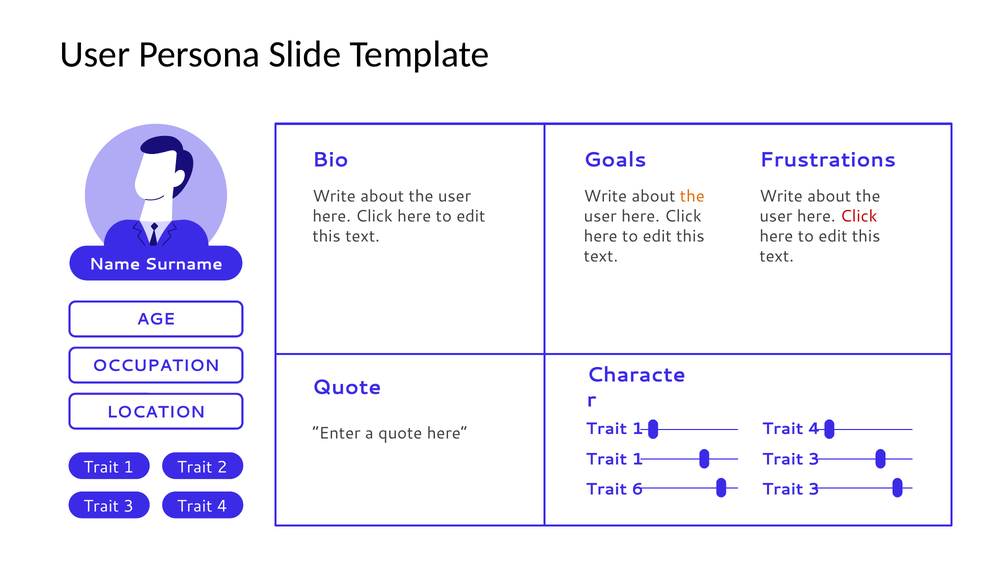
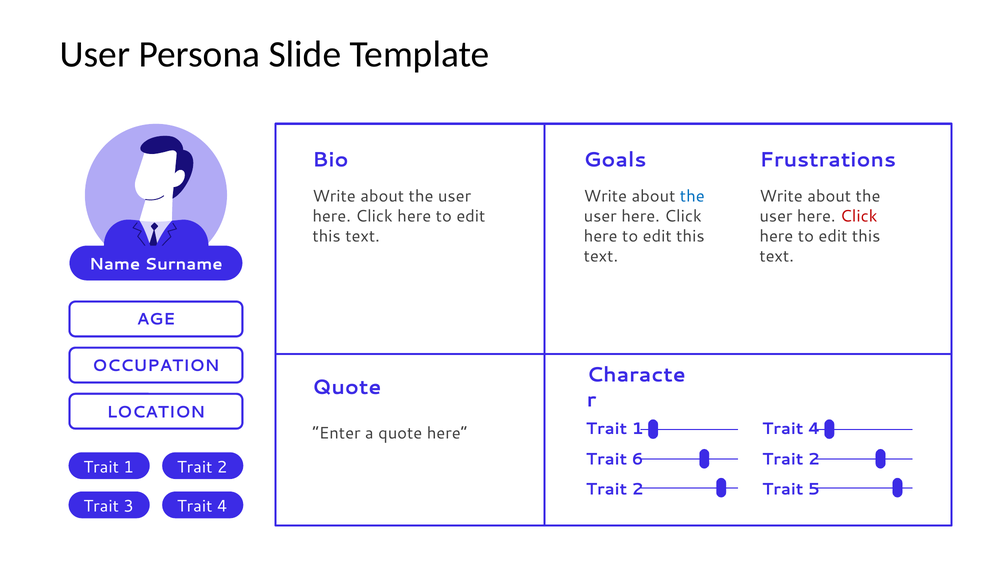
the at (692, 196) colour: orange -> blue
1 at (638, 459): 1 -> 6
3 at (814, 459): 3 -> 2
6 at (638, 489): 6 -> 2
3 at (814, 489): 3 -> 5
